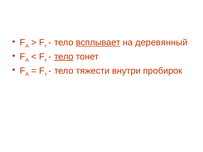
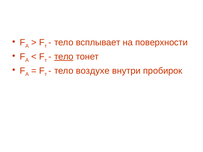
всплывает underline: present -> none
деревянный: деревянный -> поверхности
тяжести: тяжести -> воздухе
